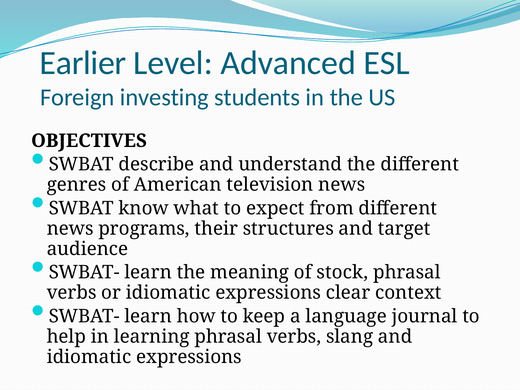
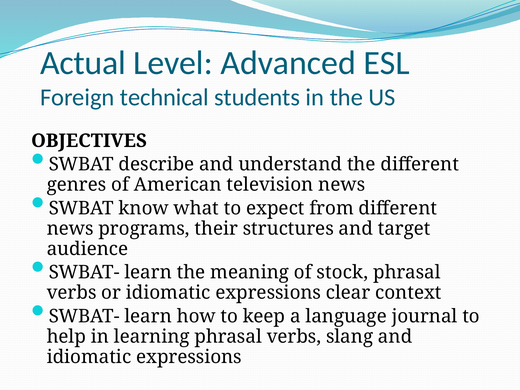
Earlier: Earlier -> Actual
investing: investing -> technical
